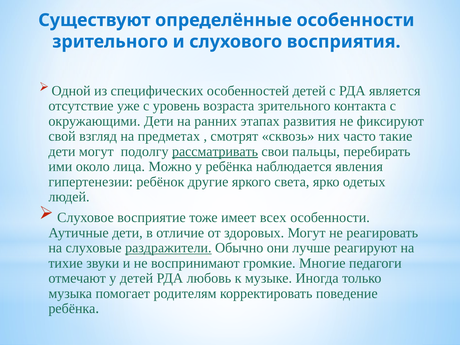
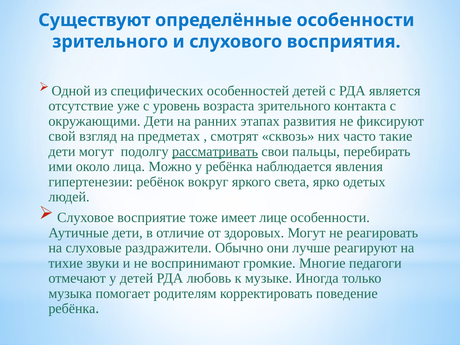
другие: другие -> вокруг
всех: всех -> лице
раздражители underline: present -> none
